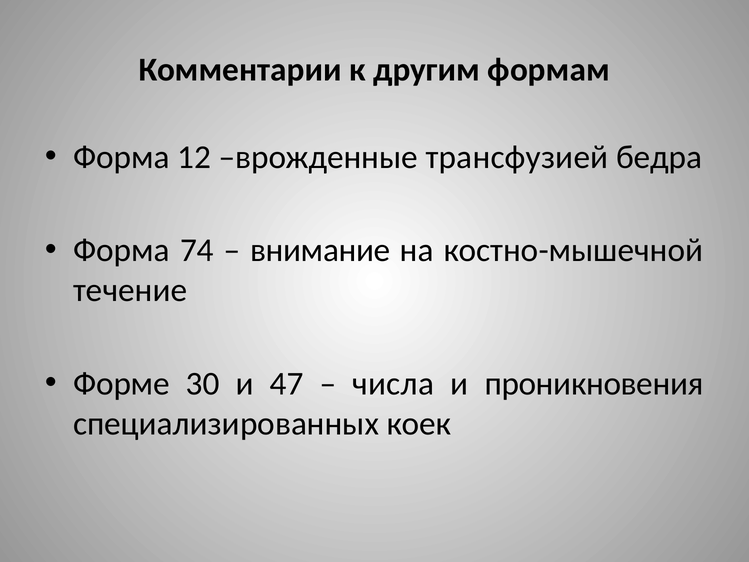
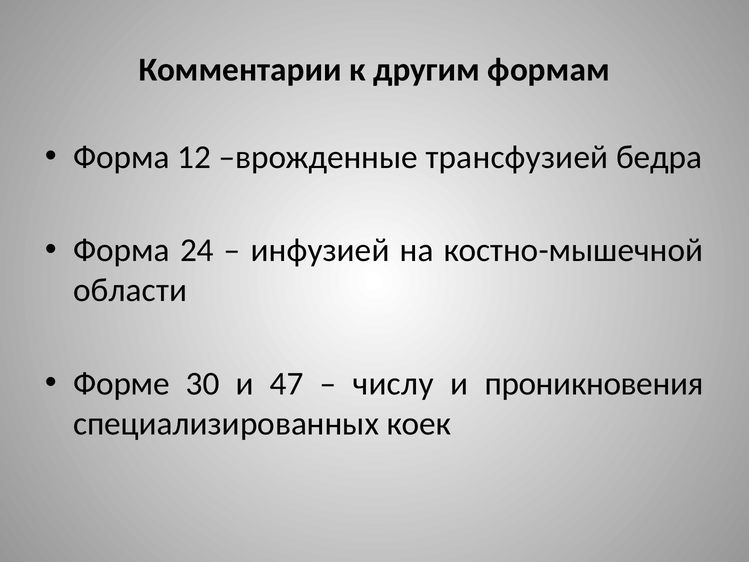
74: 74 -> 24
внимание: внимание -> инфузией
течение: течение -> области
числа: числа -> числу
